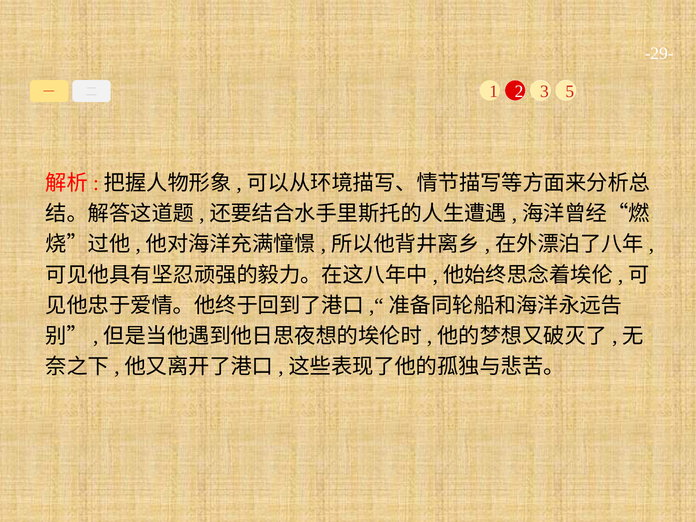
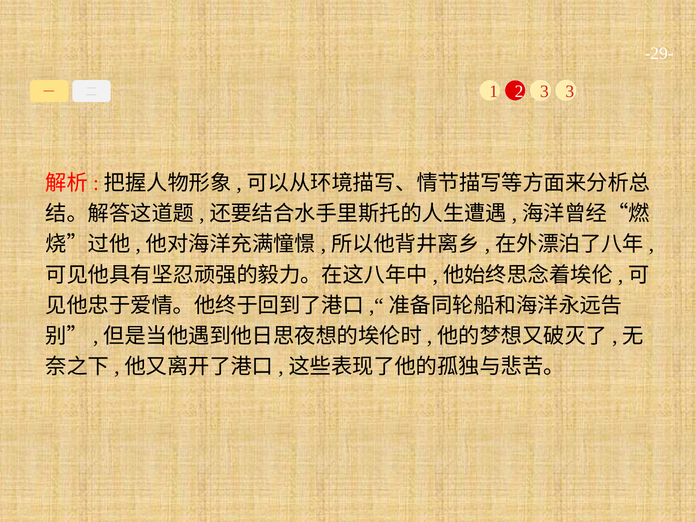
3 5: 5 -> 3
